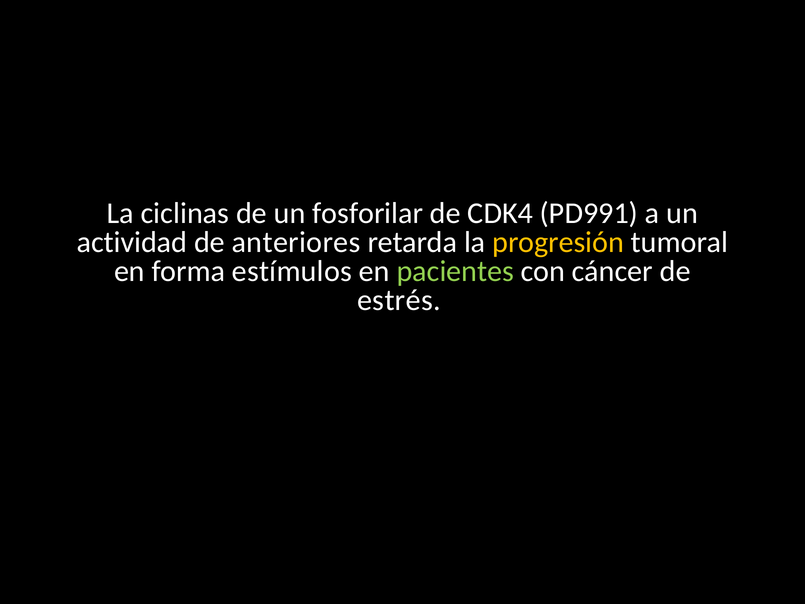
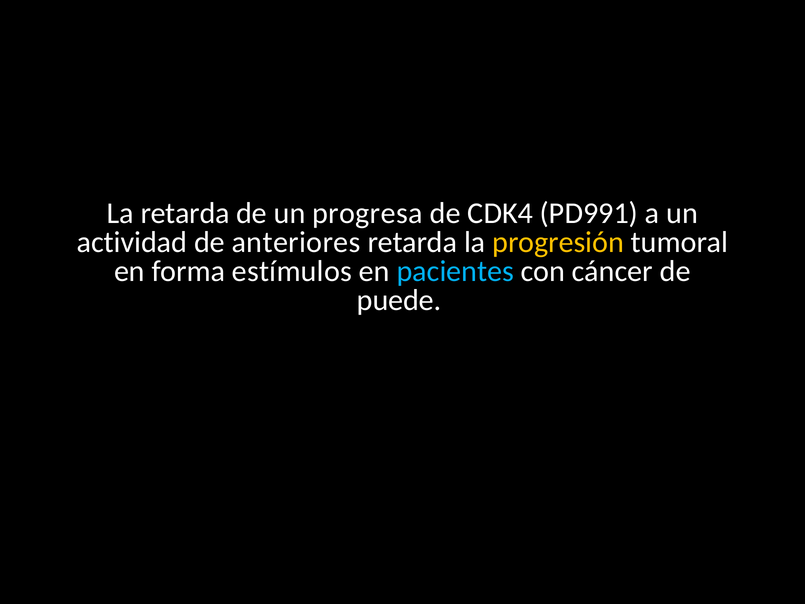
La ciclinas: ciclinas -> retarda
fosforilar: fosforilar -> progresa
pacientes colour: light green -> light blue
estrés: estrés -> puede
